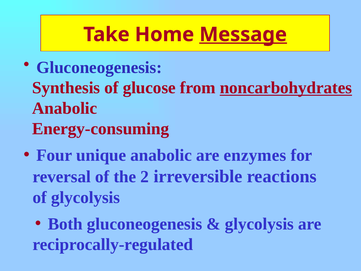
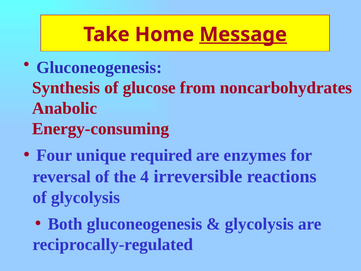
noncarbohydrates underline: present -> none
unique anabolic: anabolic -> required
2: 2 -> 4
